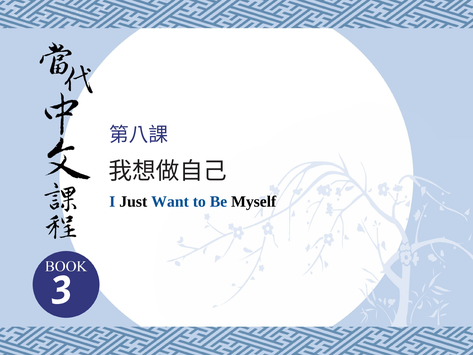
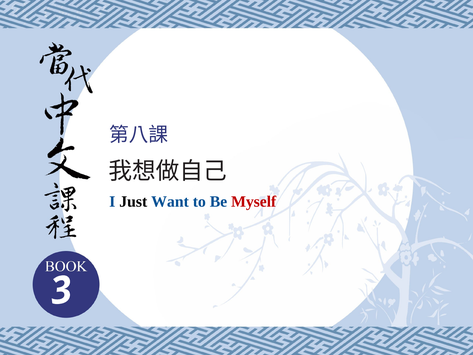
Myself colour: black -> red
